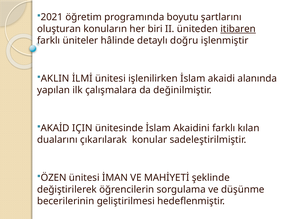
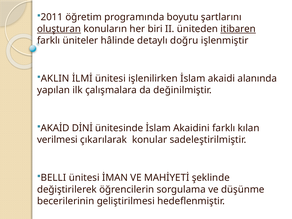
2021: 2021 -> 2011
oluşturan underline: none -> present
IÇIN: IÇIN -> DİNİ
dualarını: dualarını -> verilmesi
ÖZEN: ÖZEN -> BELLI
